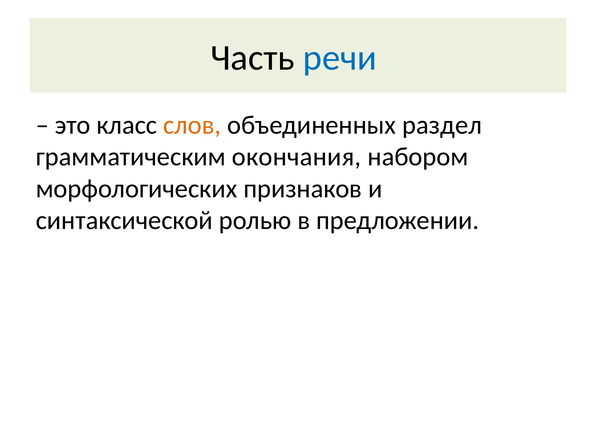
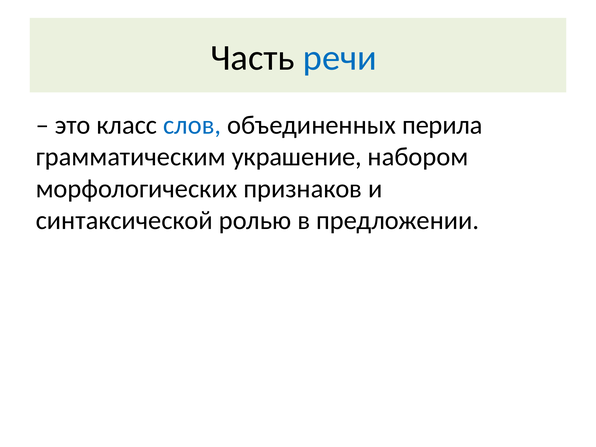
слов colour: orange -> blue
раздел: раздел -> перила
окончания: окончания -> украшение
